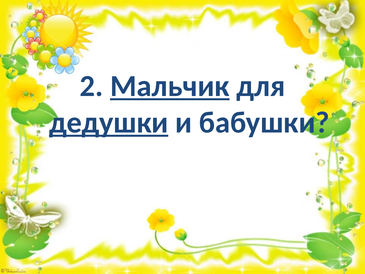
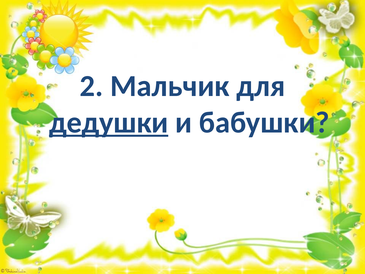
Мальчик underline: present -> none
